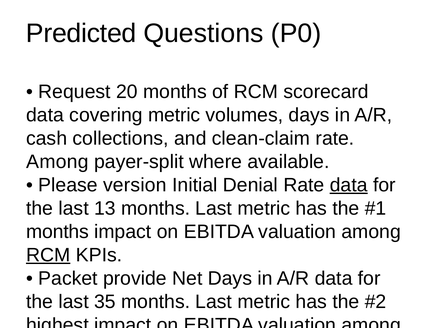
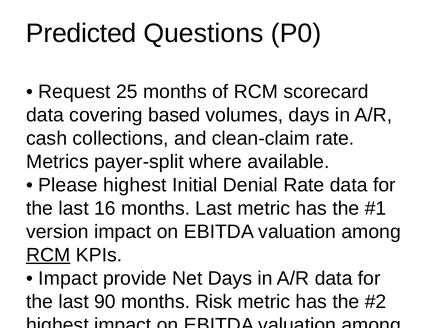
20: 20 -> 25
covering metric: metric -> based
Among at (57, 162): Among -> Metrics
Please version: version -> highest
data at (349, 185) underline: present -> none
13: 13 -> 16
months at (58, 232): months -> version
Packet at (68, 278): Packet -> Impact
35: 35 -> 90
Last at (214, 301): Last -> Risk
